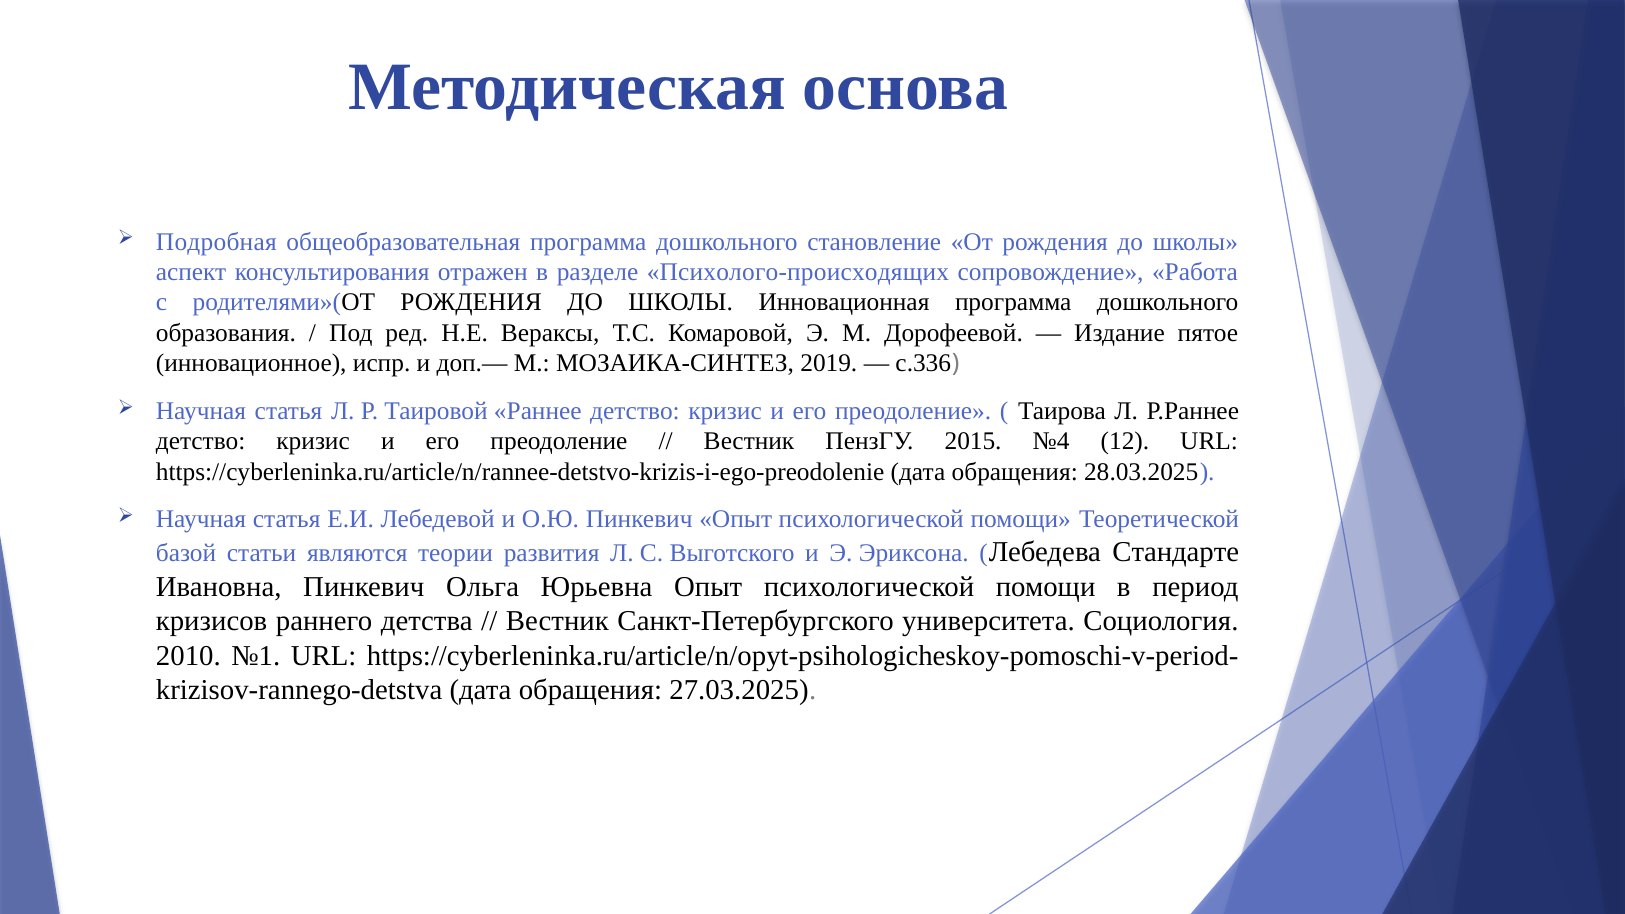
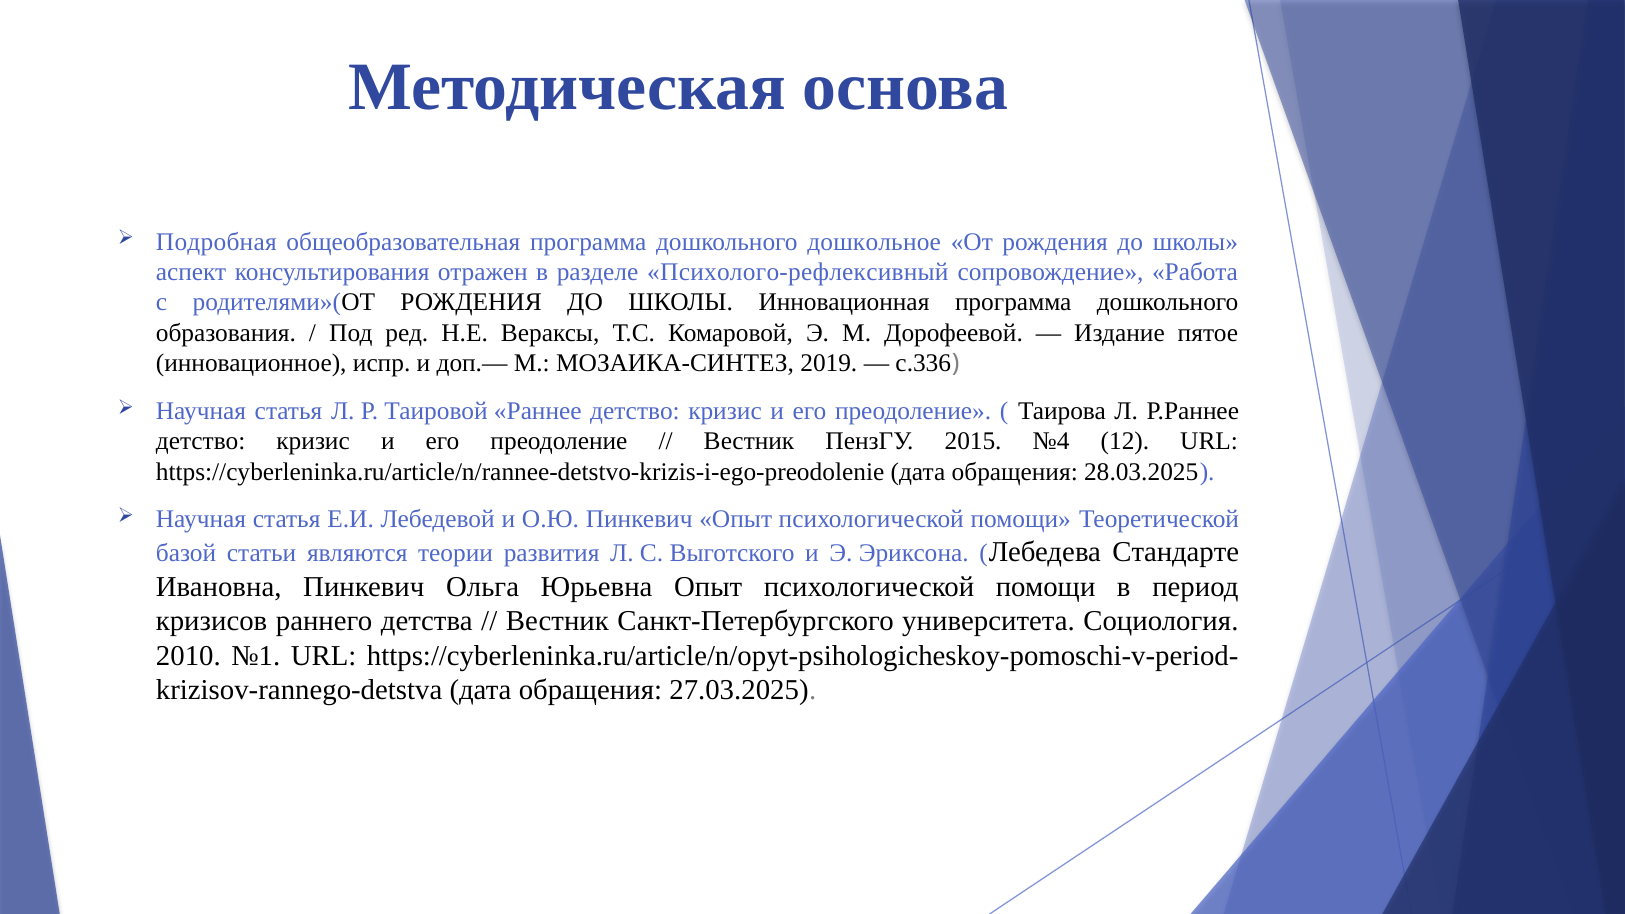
становление: становление -> дошкольное
Психолого-происходящих: Психолого-происходящих -> Психолого-рефлексивный
